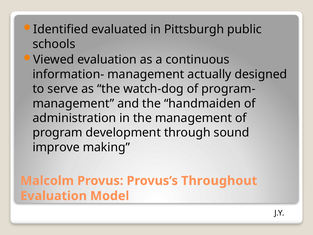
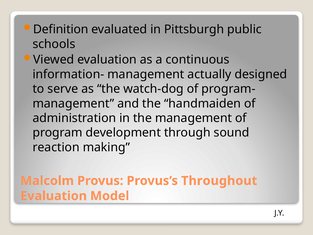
Identified: Identified -> Definition
improve: improve -> reaction
